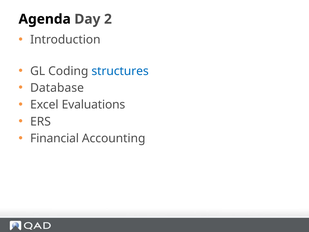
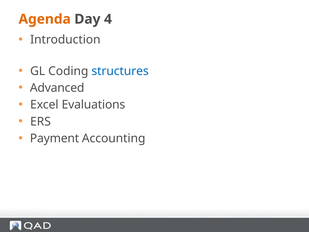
Agenda colour: black -> orange
2: 2 -> 4
Database: Database -> Advanced
Financial: Financial -> Payment
